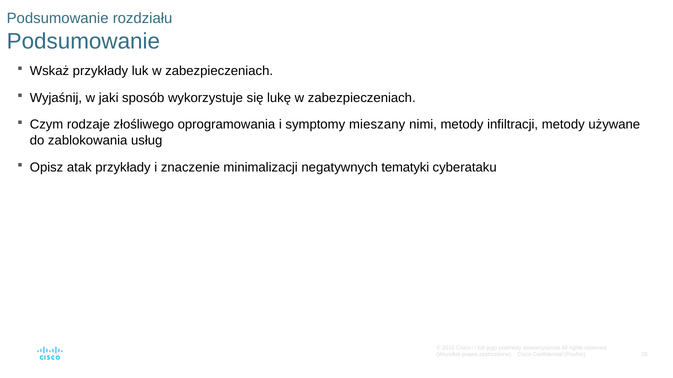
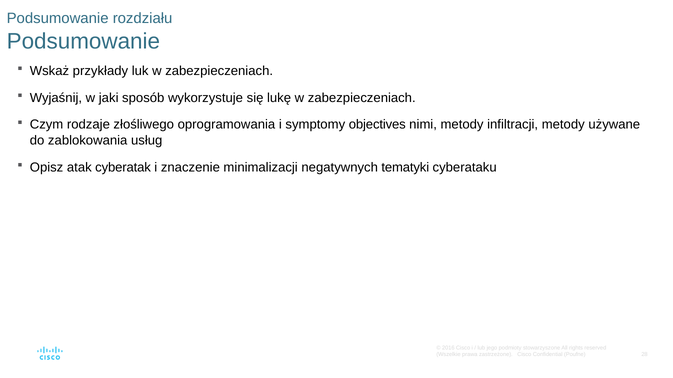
mieszany: mieszany -> objectives
atak przykłady: przykłady -> cyberatak
